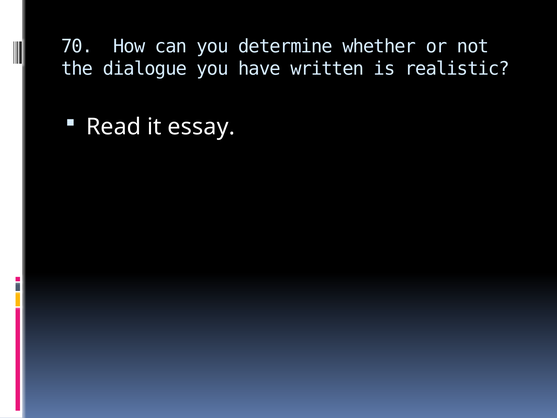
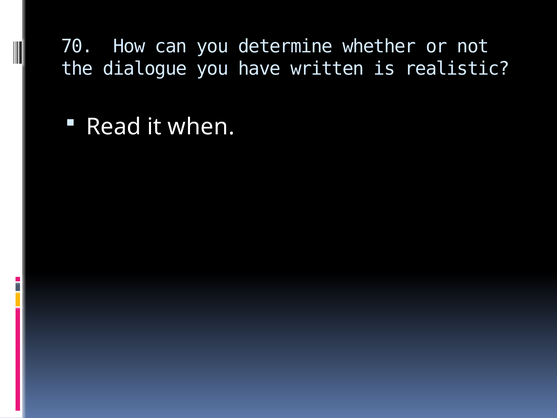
essay: essay -> when
